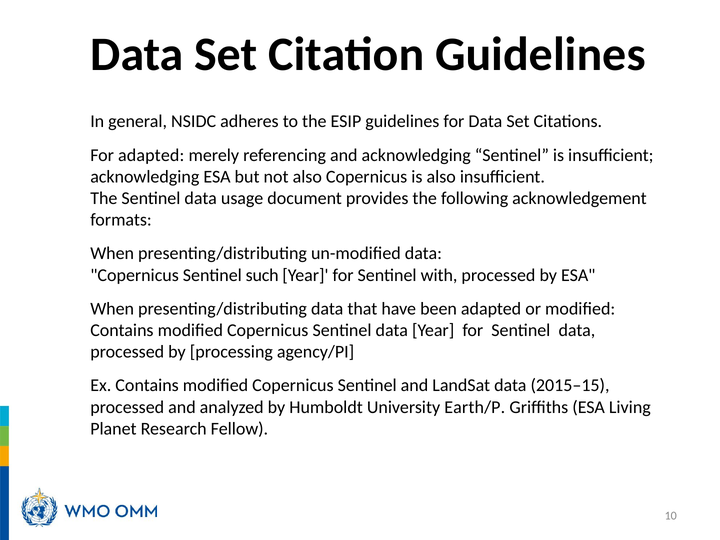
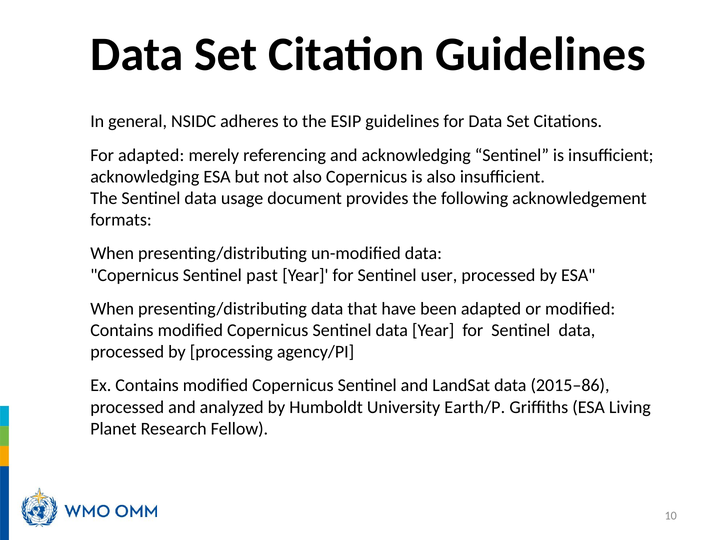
such: such -> past
with: with -> user
2015–15: 2015–15 -> 2015–86
